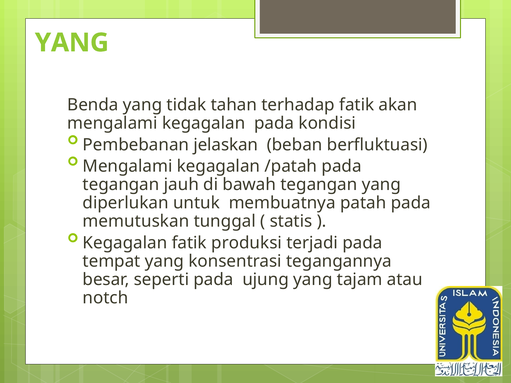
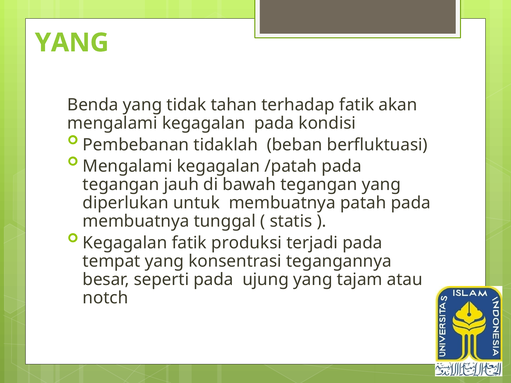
jelaskan: jelaskan -> tidaklah
memutuskan at (136, 221): memutuskan -> membuatnya
